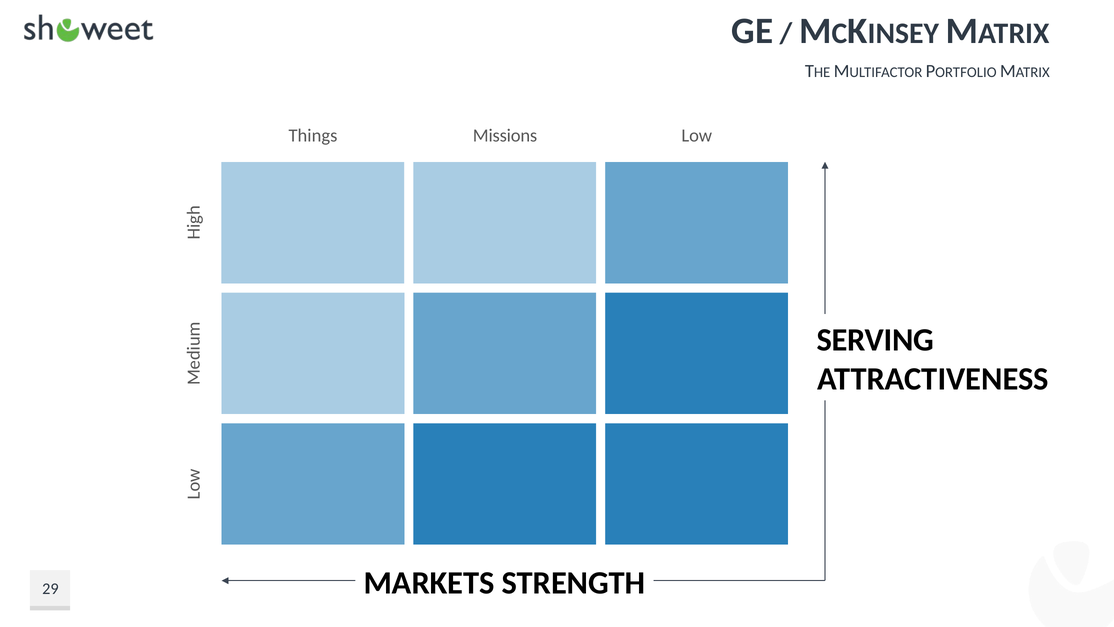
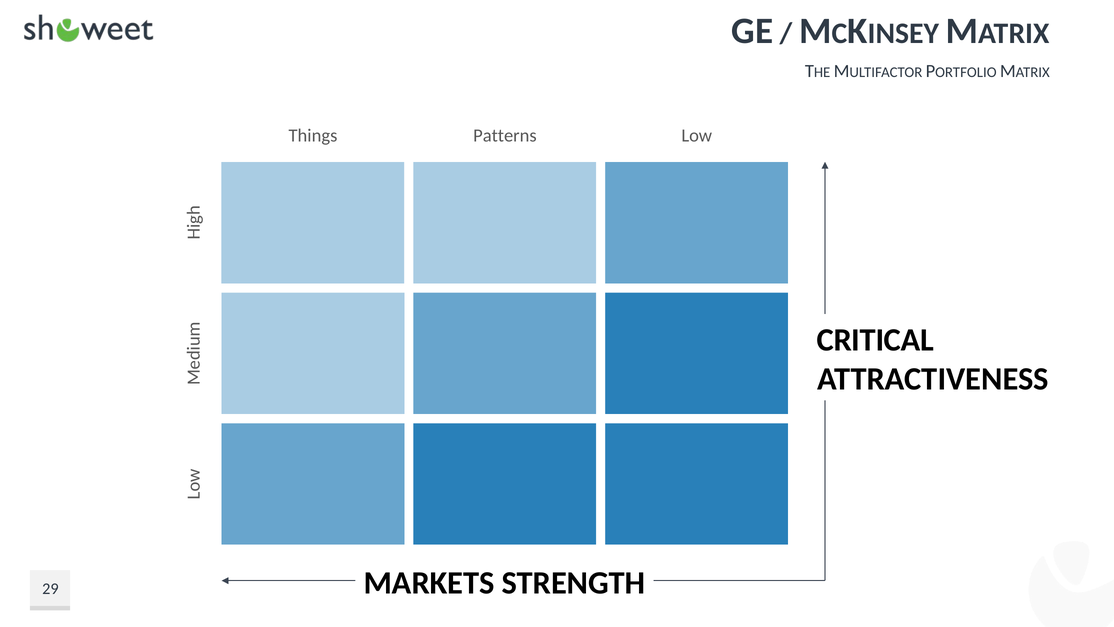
Missions: Missions -> Patterns
SERVING: SERVING -> CRITICAL
